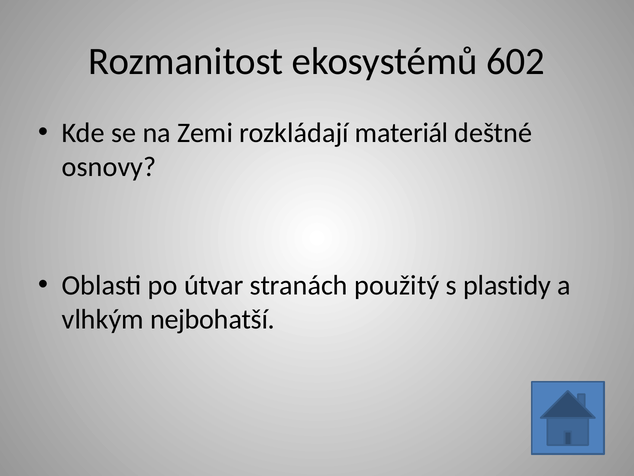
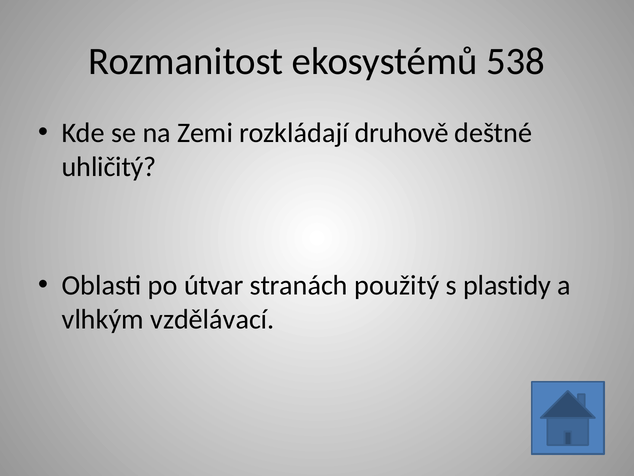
602: 602 -> 538
materiál: materiál -> druhově
osnovy: osnovy -> uhličitý
nejbohatší: nejbohatší -> vzdělávací
